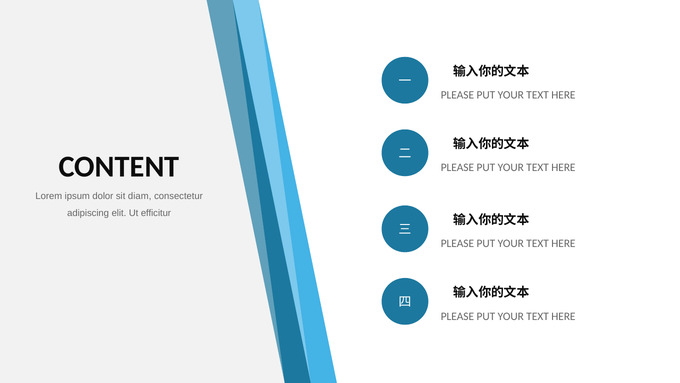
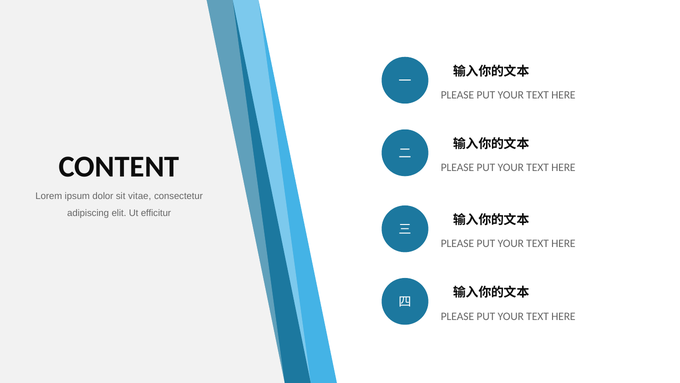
diam: diam -> vitae
